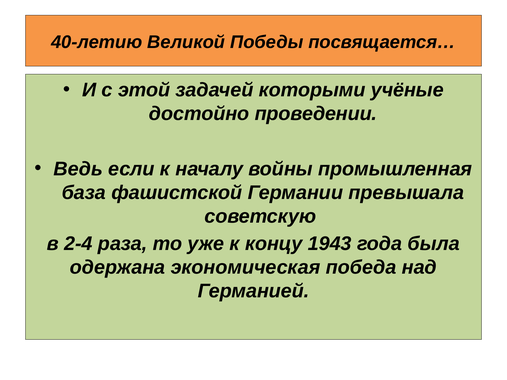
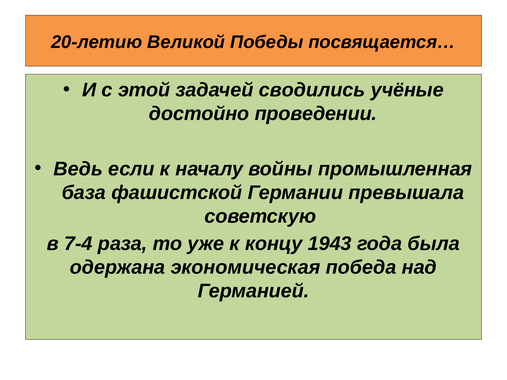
40-летию: 40-летию -> 20-летию
которыми: которыми -> сводились
2-4: 2-4 -> 7-4
